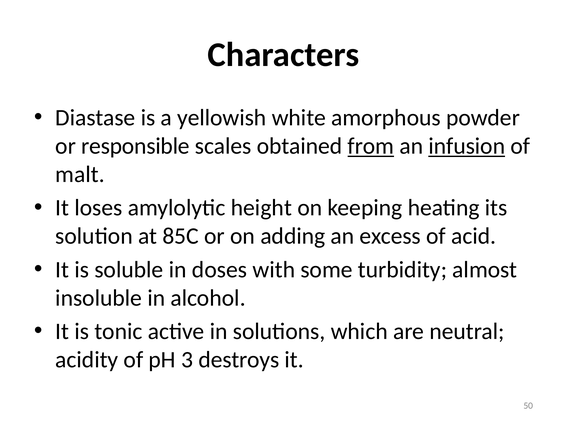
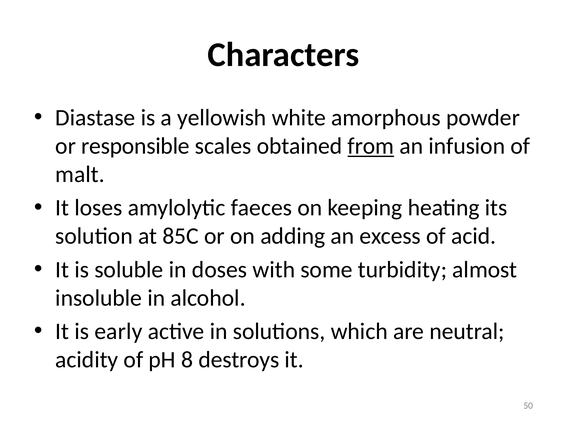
infusion underline: present -> none
height: height -> faeces
tonic: tonic -> early
3: 3 -> 8
